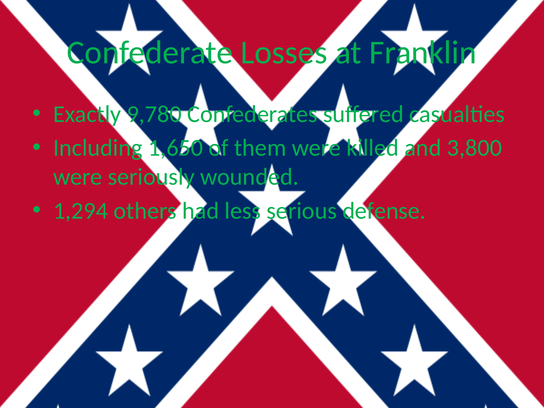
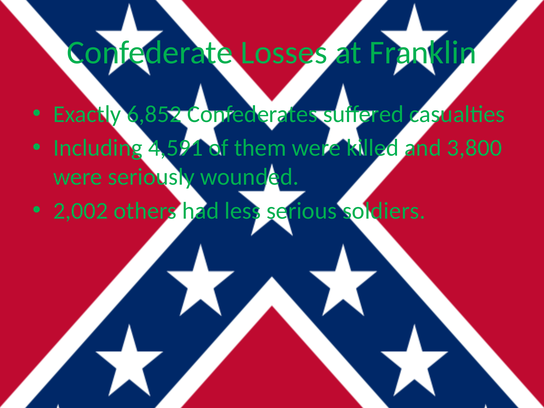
9,780: 9,780 -> 6,852
1,650: 1,650 -> 4,591
1,294: 1,294 -> 2,002
defense: defense -> soldiers
